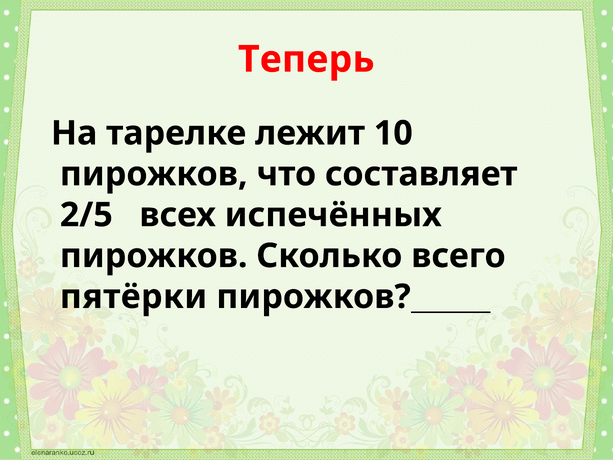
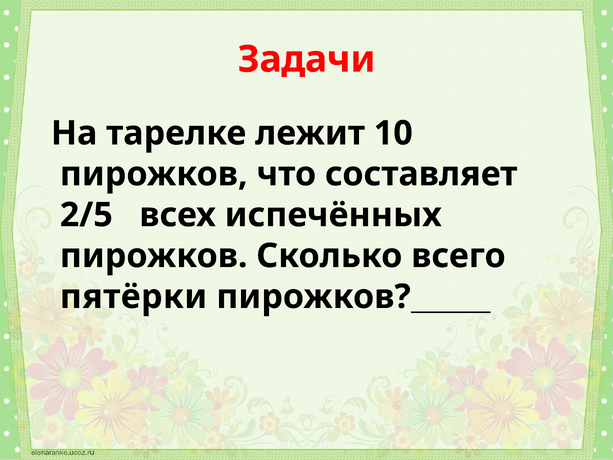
Теперь: Теперь -> Задачи
